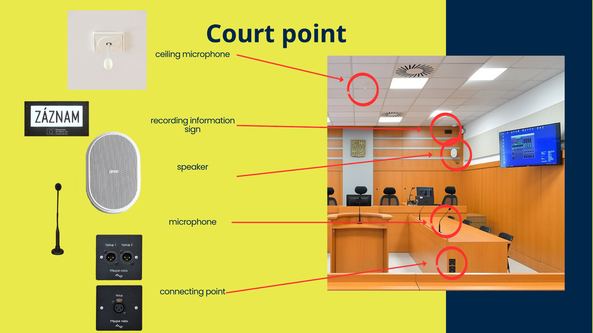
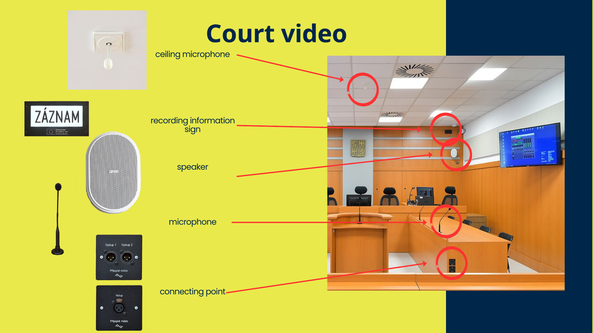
Court point: point -> video
